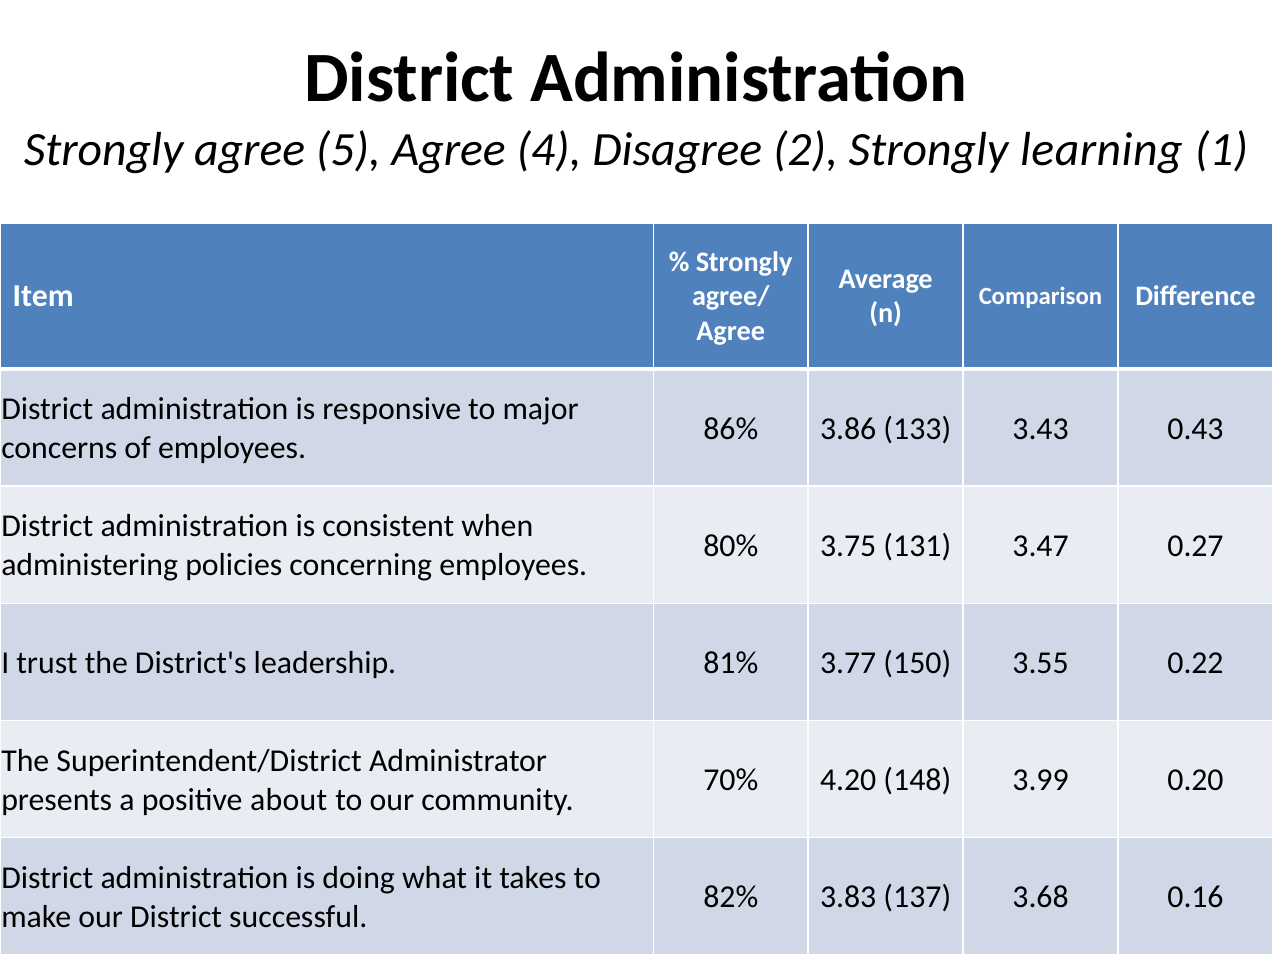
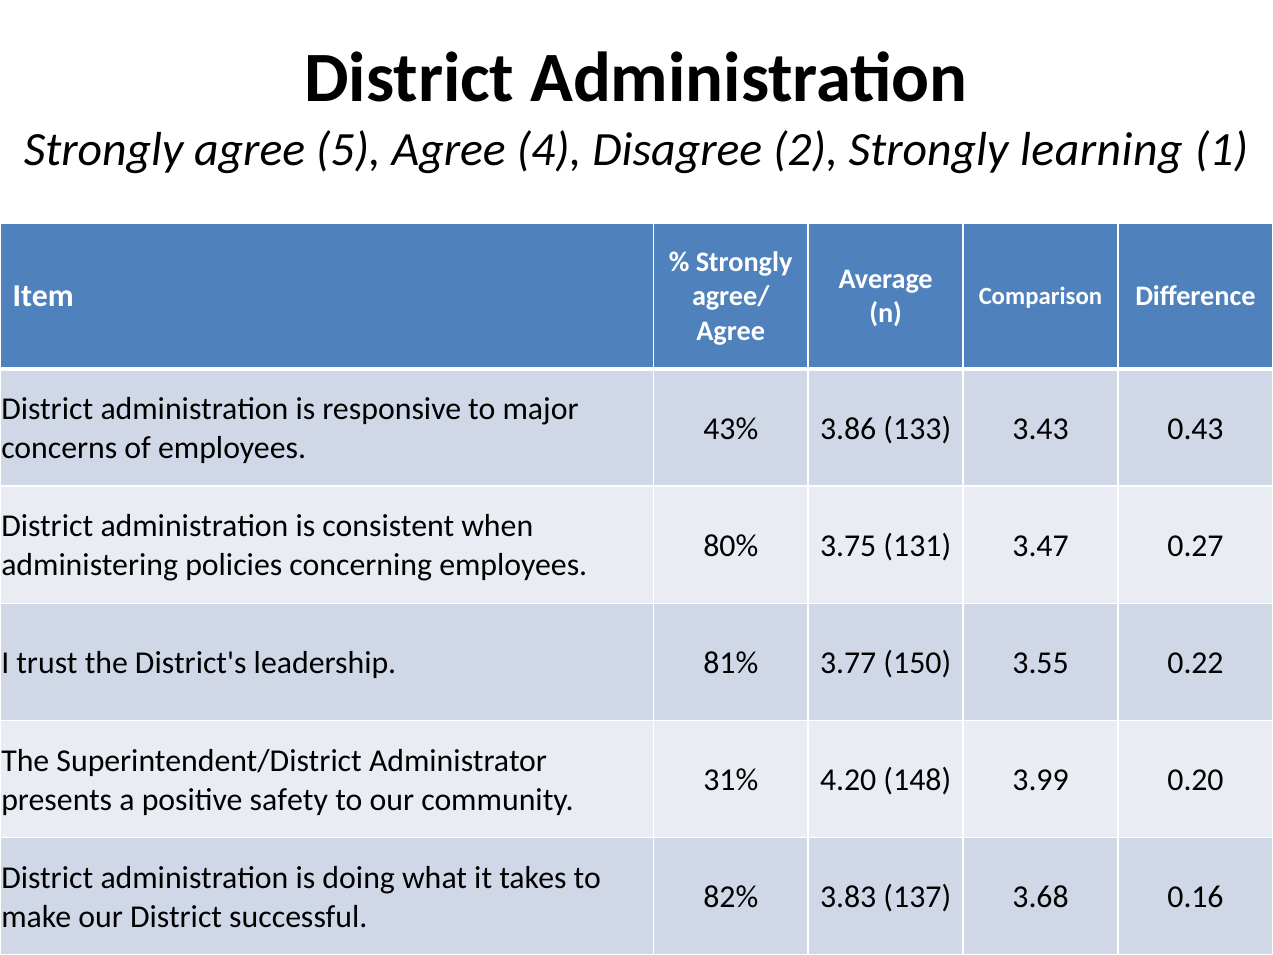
86%: 86% -> 43%
70%: 70% -> 31%
about: about -> safety
